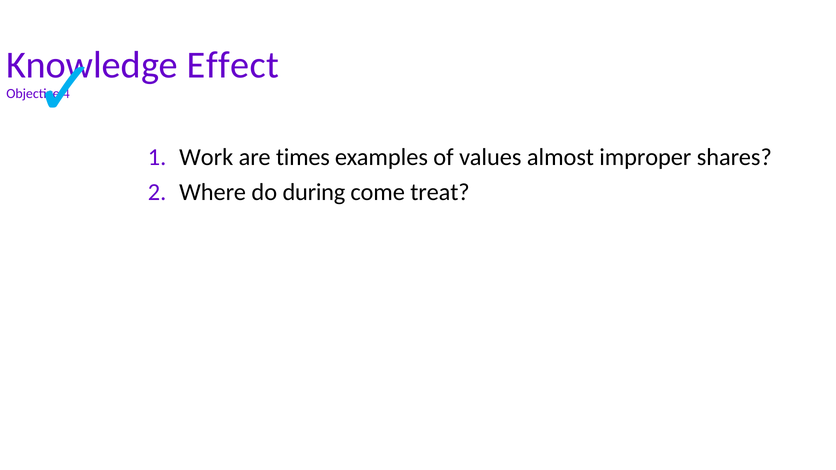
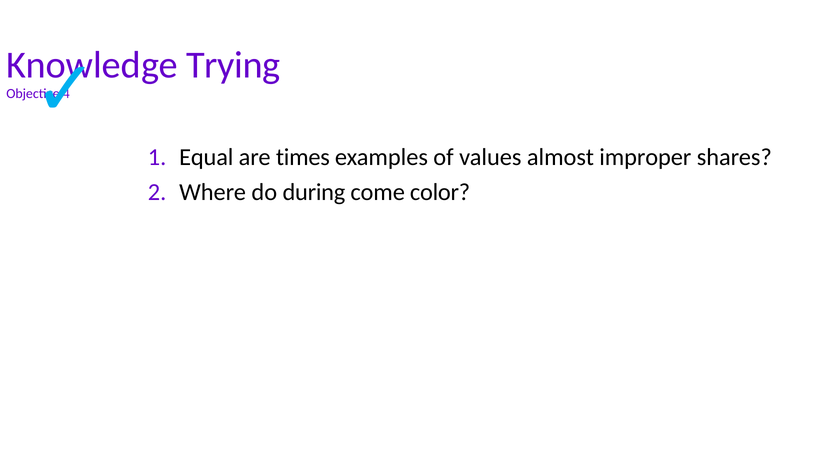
Effect: Effect -> Trying
Work: Work -> Equal
treat: treat -> color
